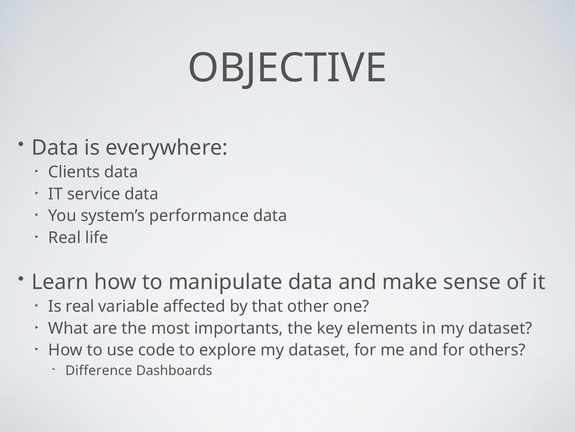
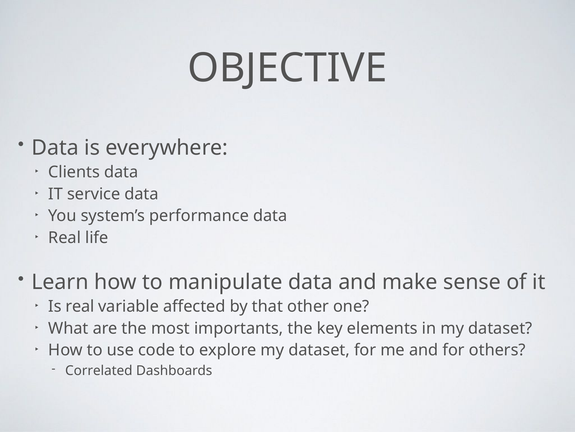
Difference: Difference -> Correlated
